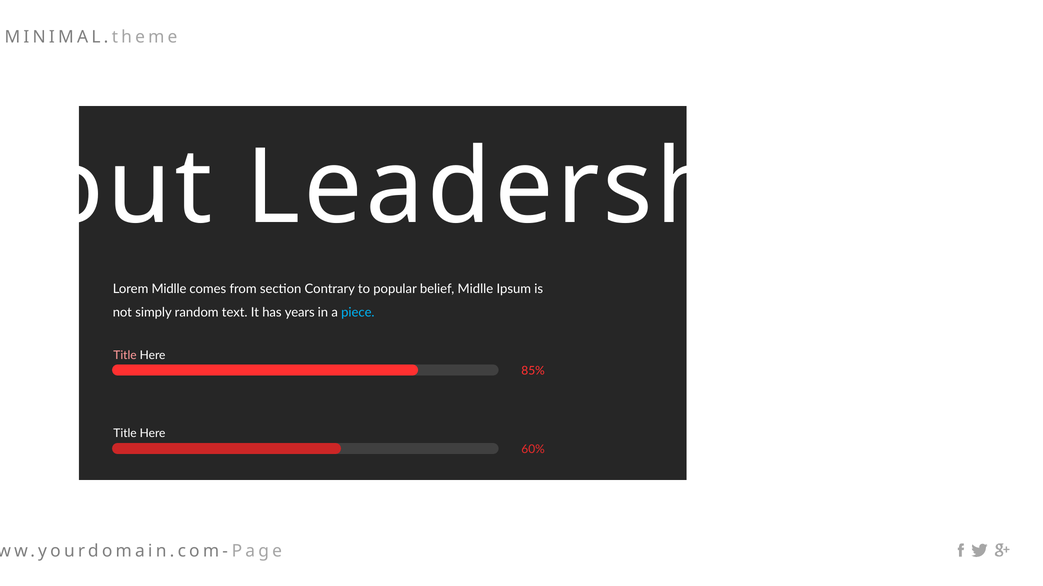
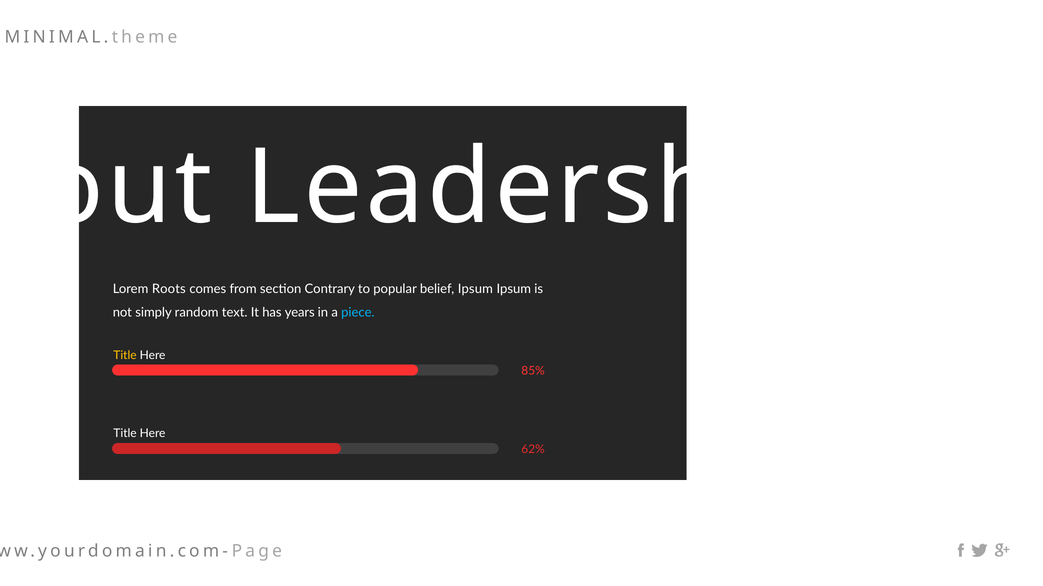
Lorem Midlle: Midlle -> Roots
belief Midlle: Midlle -> Ipsum
Title at (125, 356) colour: pink -> yellow
60%: 60% -> 62%
